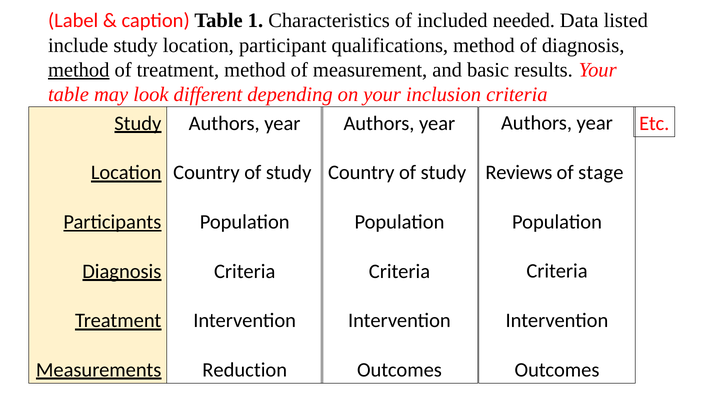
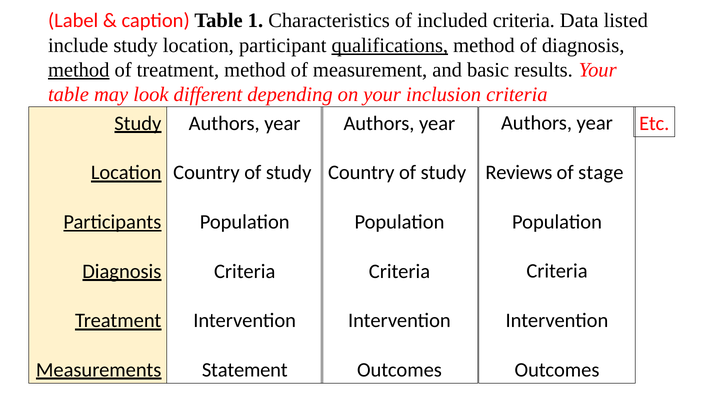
included needed: needed -> criteria
qualifications underline: none -> present
Reduction: Reduction -> Statement
